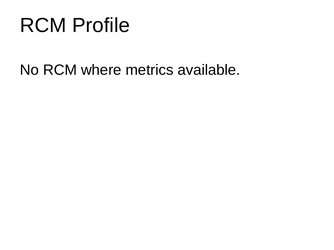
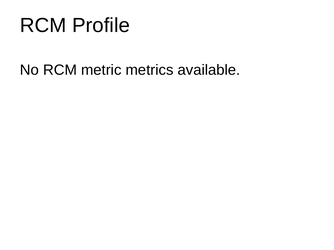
where: where -> metric
